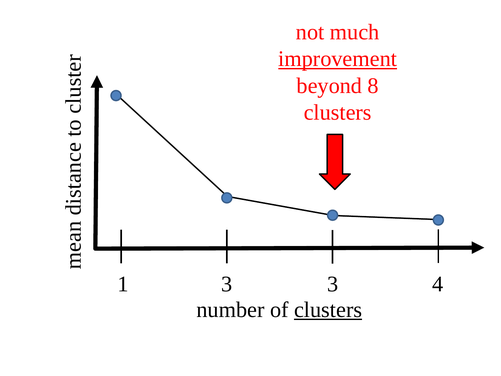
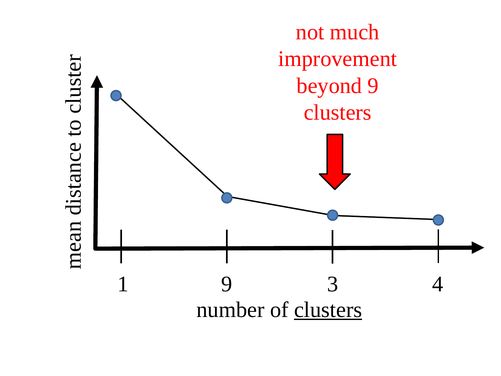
improvement underline: present -> none
beyond 8: 8 -> 9
1 3: 3 -> 9
